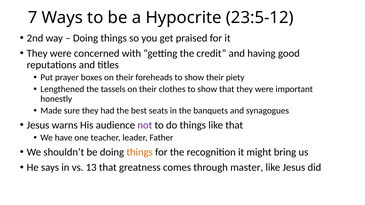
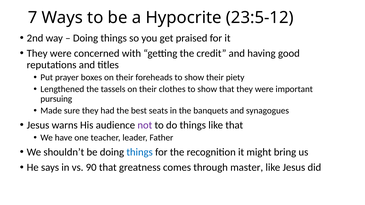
honestly: honestly -> pursuing
things at (140, 152) colour: orange -> blue
13: 13 -> 90
